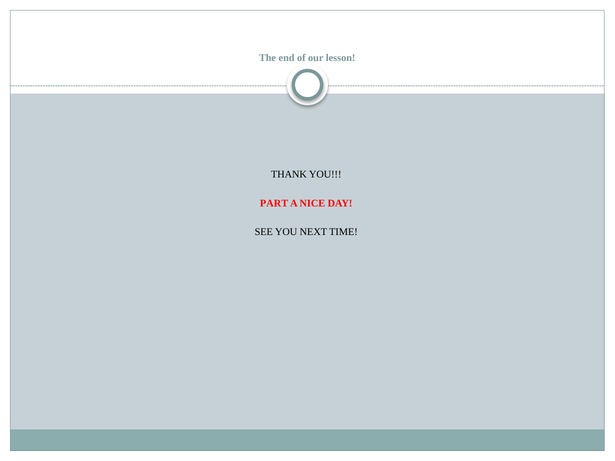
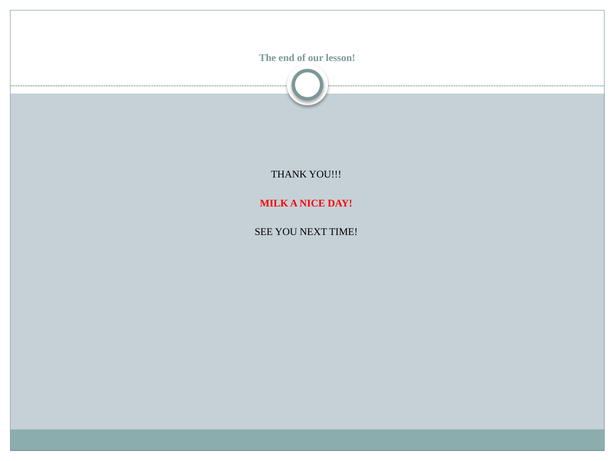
PART: PART -> MILK
